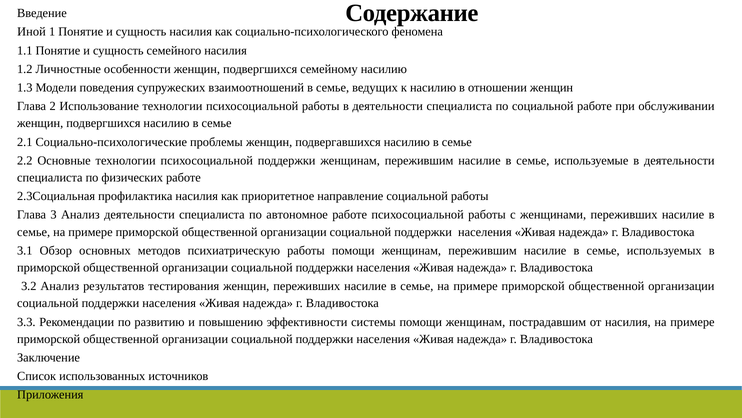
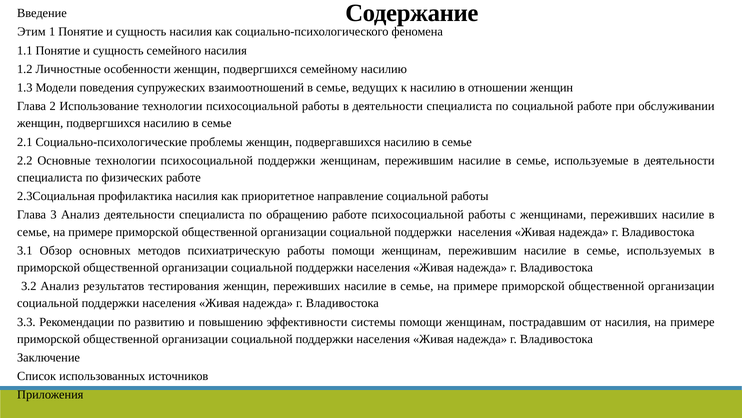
Иной: Иной -> Этим
автономное: автономное -> обращению
